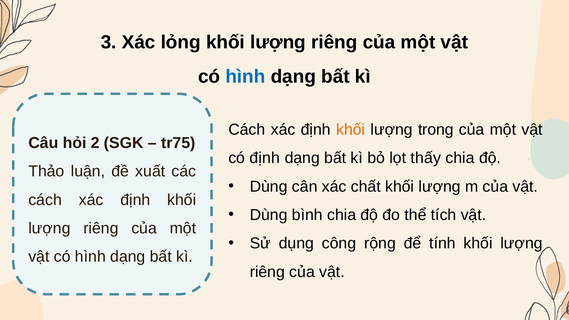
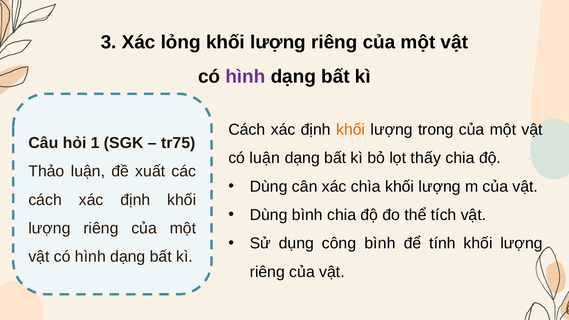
hình at (245, 76) colour: blue -> purple
2: 2 -> 1
có định: định -> luận
chất: chất -> chìa
công rộng: rộng -> bình
